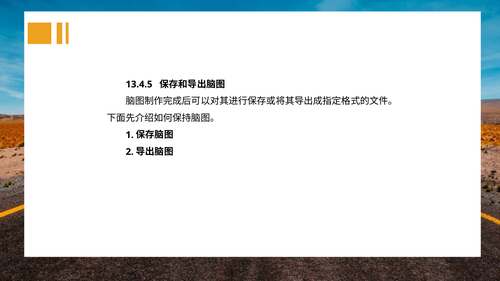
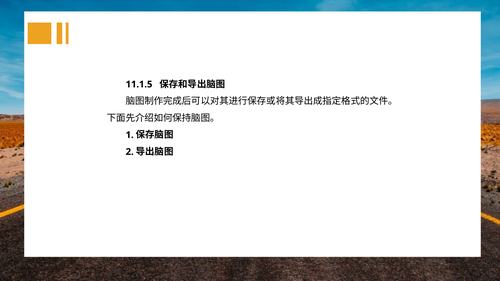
13.4.5: 13.4.5 -> 11.1.5
